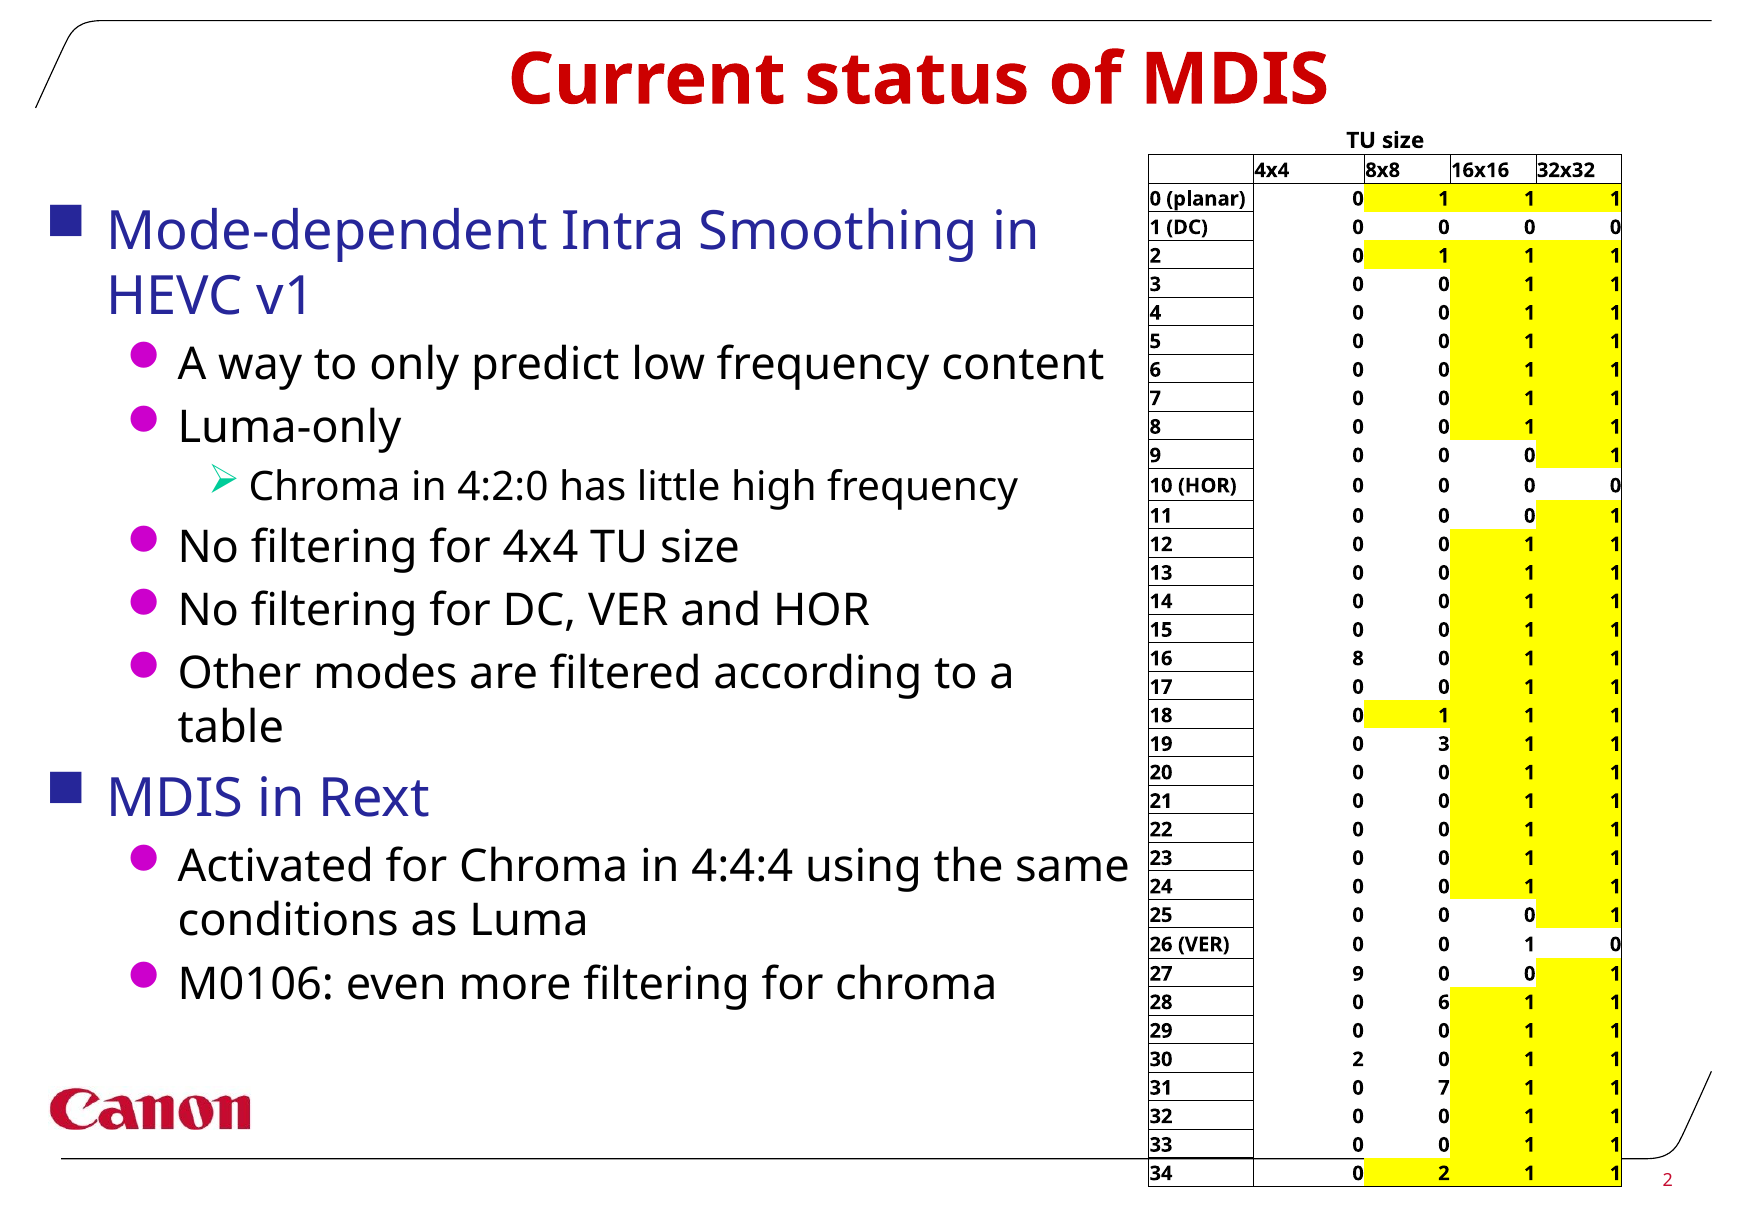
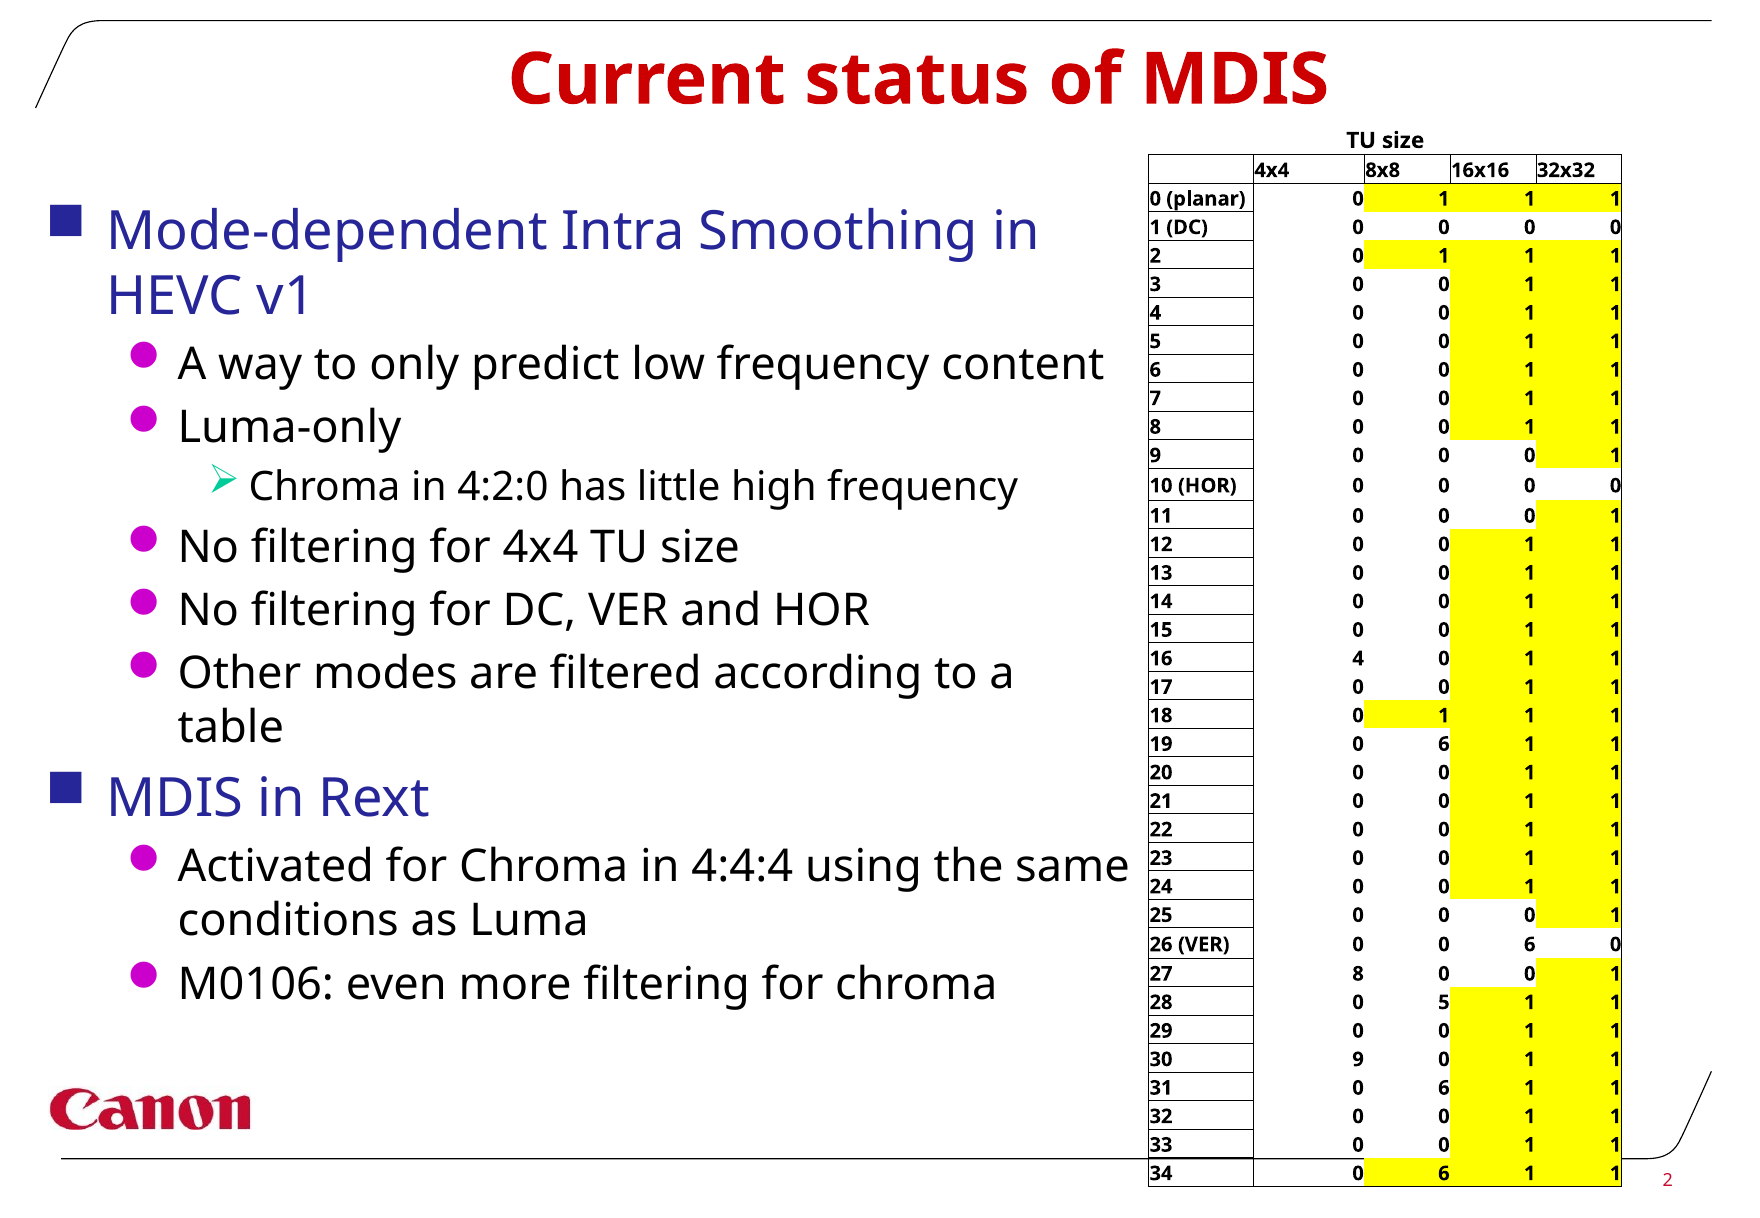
16 8: 8 -> 4
19 0 3: 3 -> 6
VER 0 0 1: 1 -> 6
27 9: 9 -> 8
0 6: 6 -> 5
30 2: 2 -> 9
31 0 7: 7 -> 6
34 0 2: 2 -> 6
